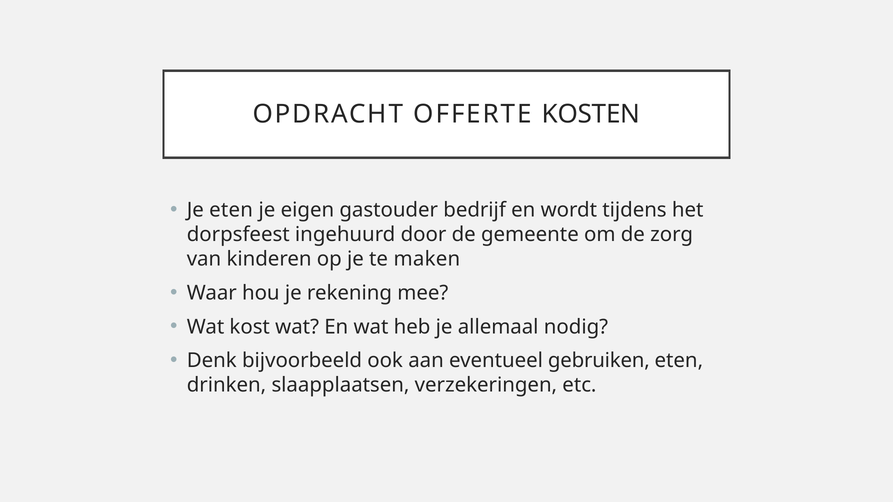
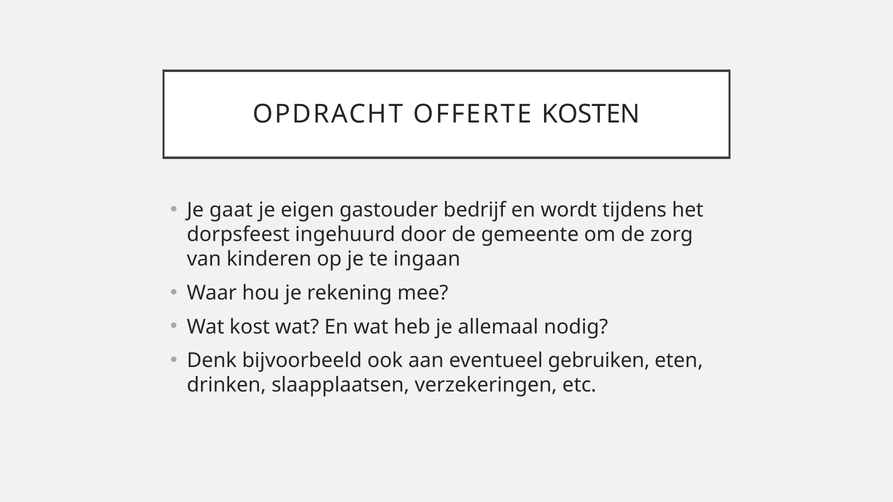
Je eten: eten -> gaat
maken: maken -> ingaan
